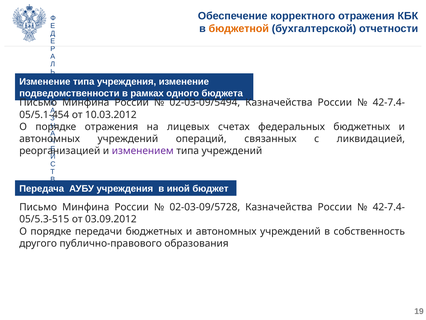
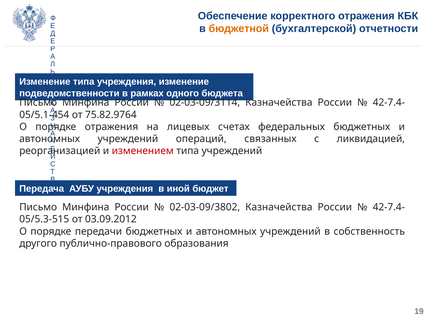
02-03-09/5494: 02-03-09/5494 -> 02-03-09/3114
10.03.2012: 10.03.2012 -> 75.82.9764
изменением colour: purple -> red
02-03-09/5728: 02-03-09/5728 -> 02-03-09/3802
